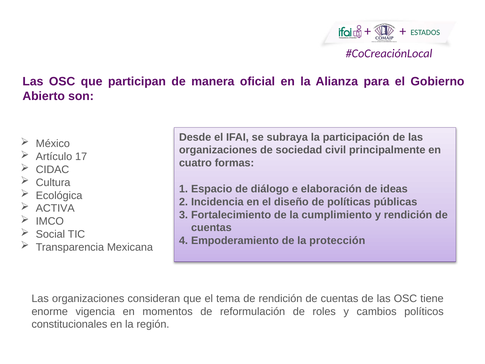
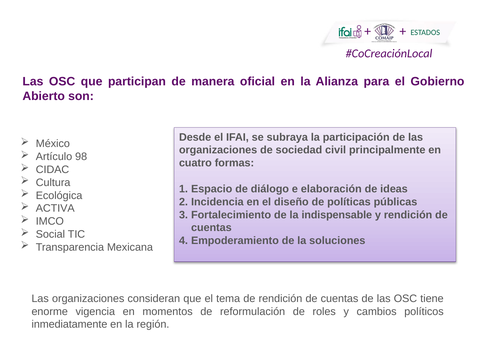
17: 17 -> 98
cumplimiento: cumplimiento -> indispensable
protección: protección -> soluciones
constitucionales: constitucionales -> inmediatamente
